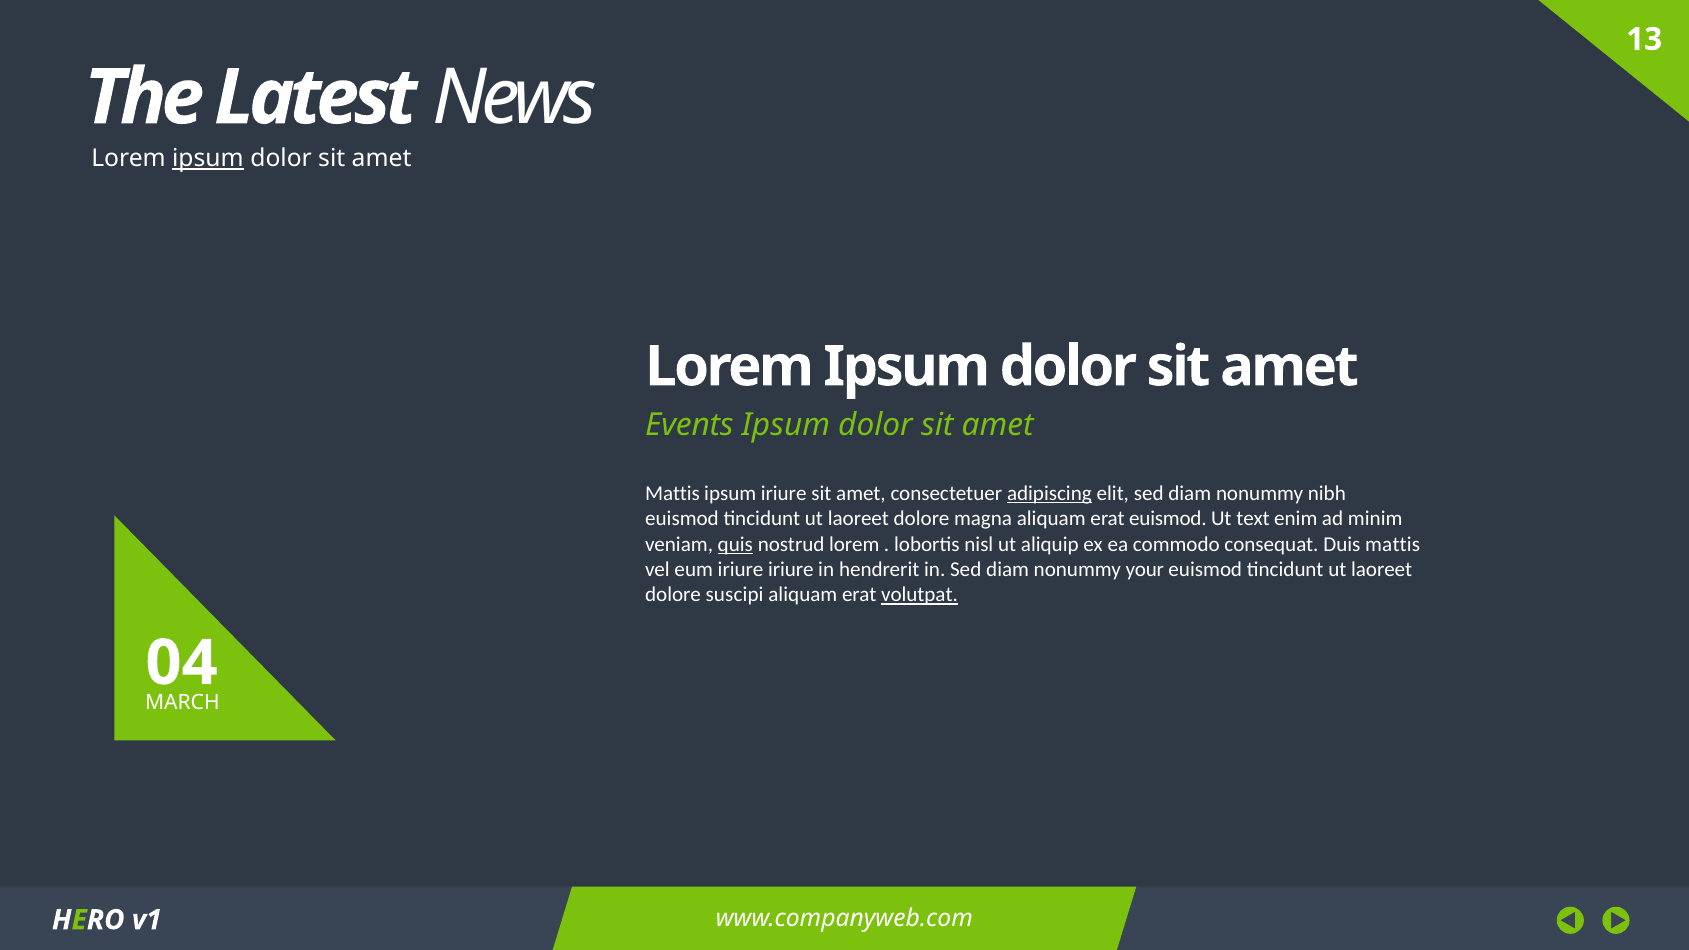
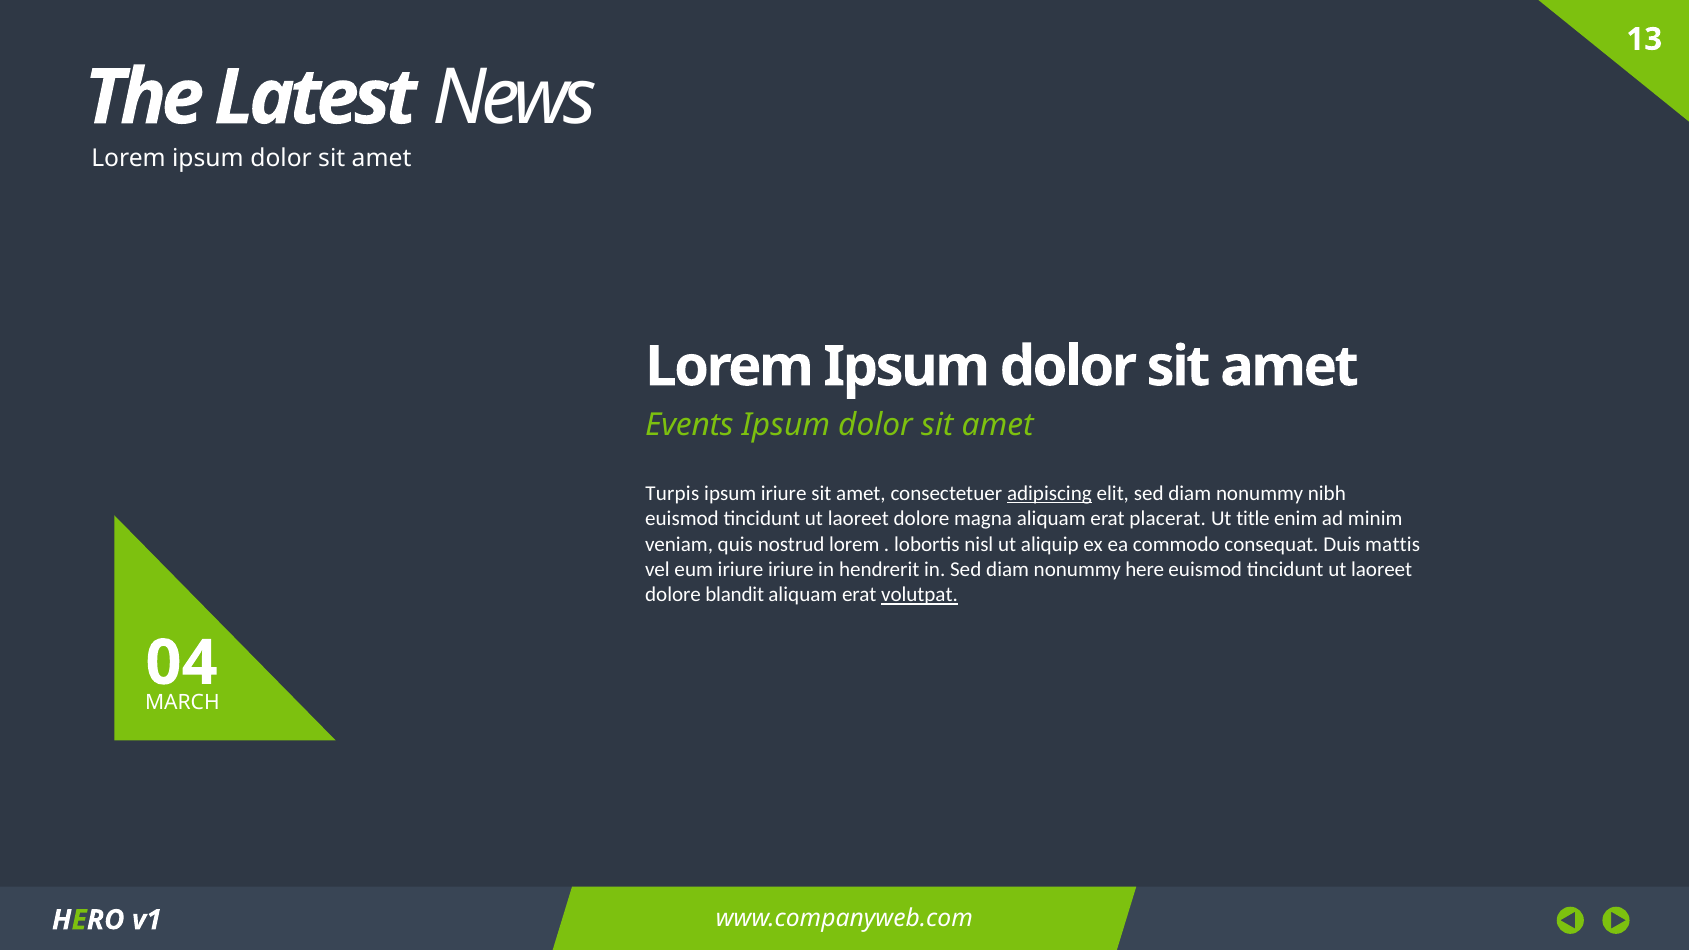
ipsum at (208, 158) underline: present -> none
Mattis at (673, 494): Mattis -> Turpis
erat euismod: euismod -> placerat
text: text -> title
quis underline: present -> none
your: your -> here
suscipi: suscipi -> blandit
